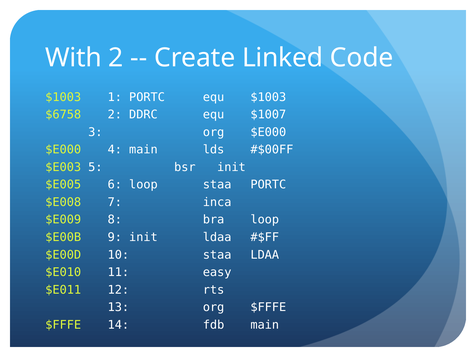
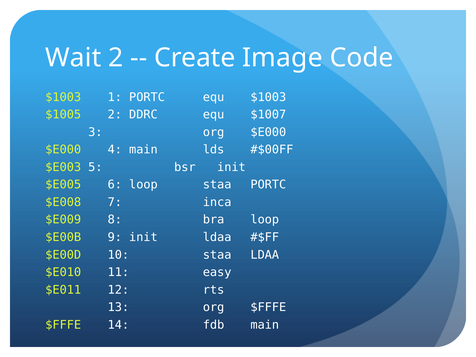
With: With -> Wait
Linked: Linked -> Image
$6758: $6758 -> $1005
